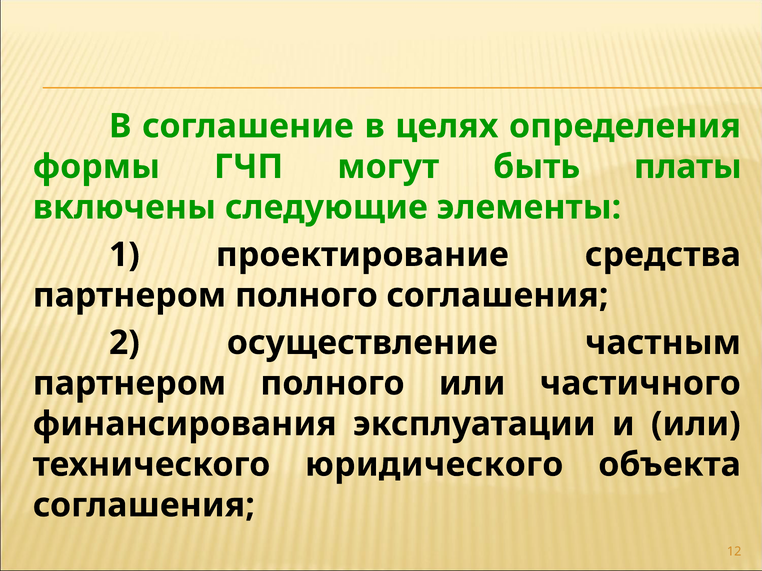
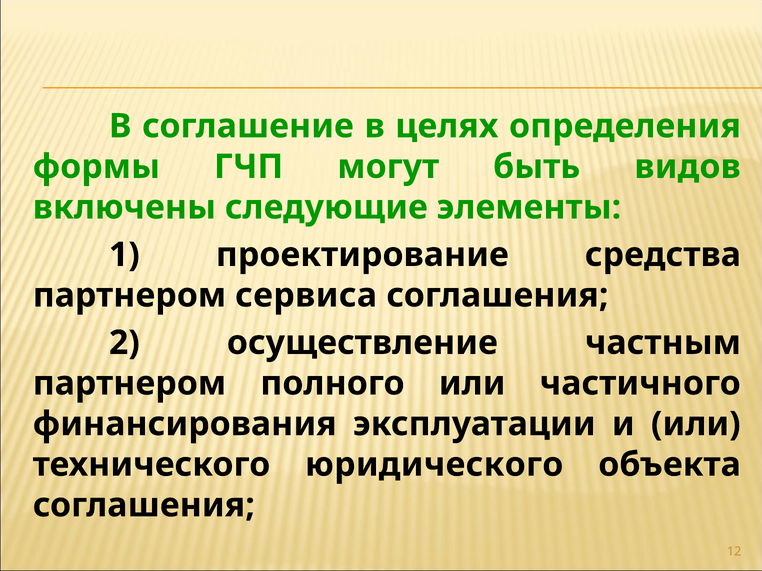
платы: платы -> видов
полного at (306, 296): полного -> сервиса
